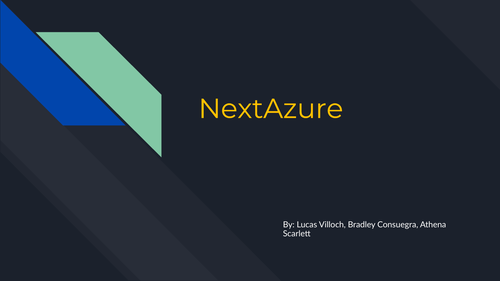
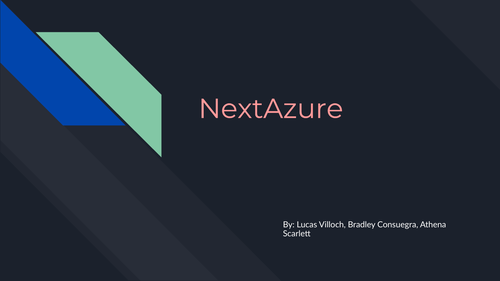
NextAzure colour: yellow -> pink
